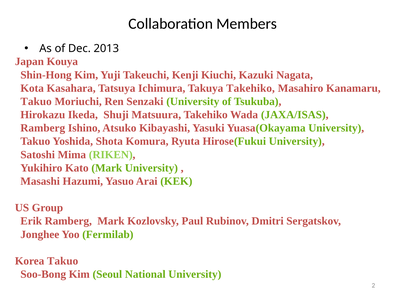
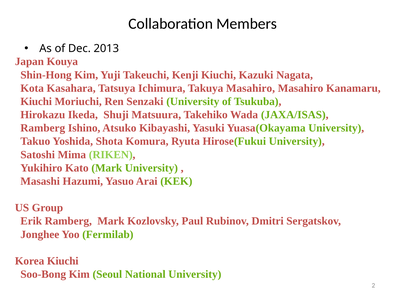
Takuya Takehiko: Takehiko -> Masahiro
Takuo at (36, 102): Takuo -> Kiuchi
Korea Takuo: Takuo -> Kiuchi
